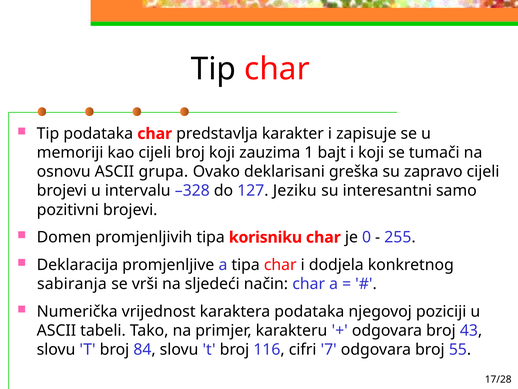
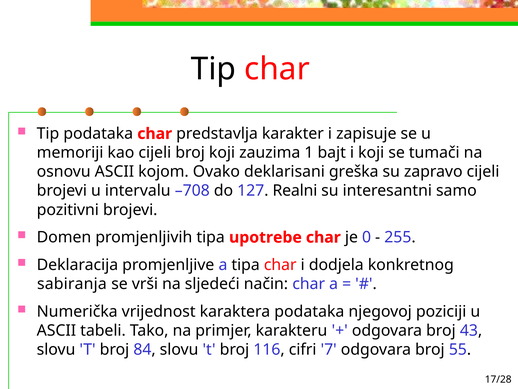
grupa: grupa -> kojom
–328: –328 -> –708
Jeziku: Jeziku -> Realni
korisniku: korisniku -> upotrebe
